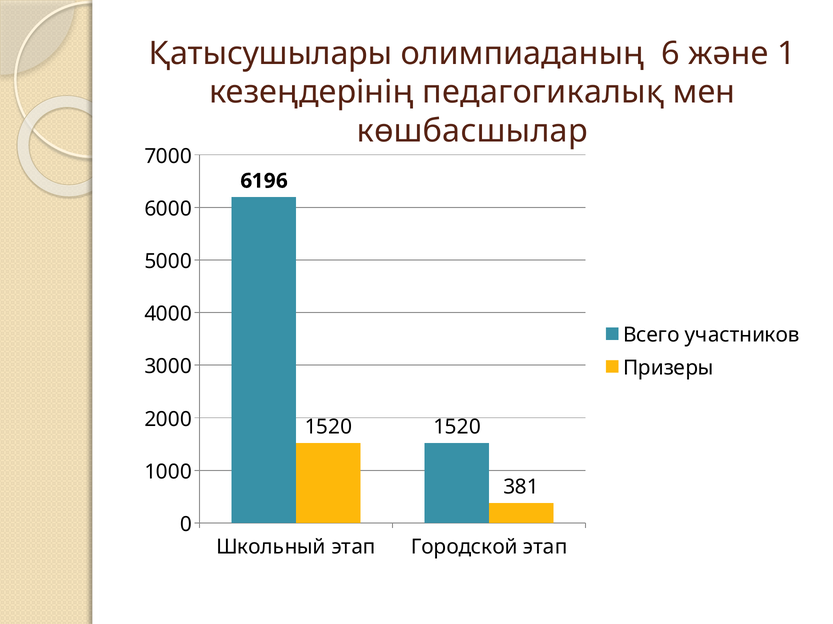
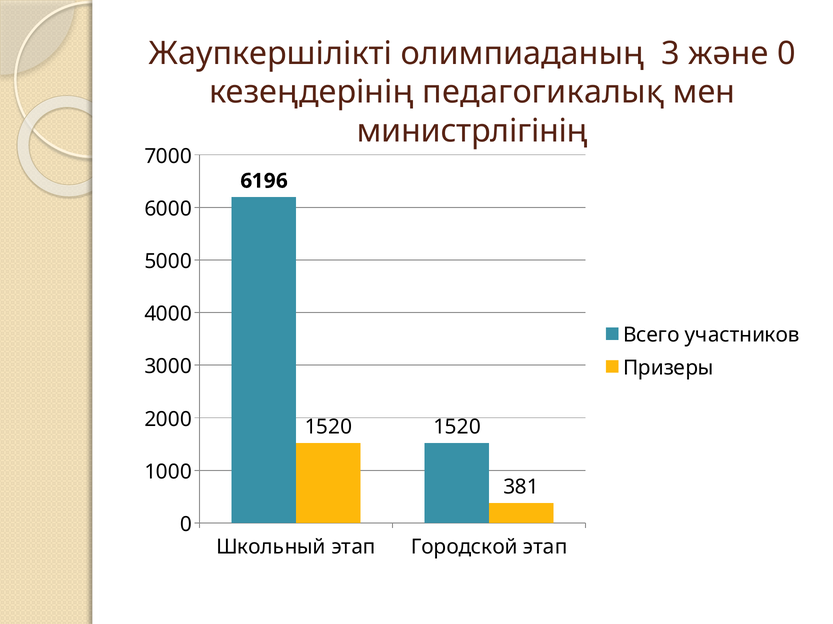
Қатысушылары: Қатысушылары -> Жаупкершілікті
6: 6 -> 3
және 1: 1 -> 0
көшбасшылар: көшбасшылар -> министрлігінің
